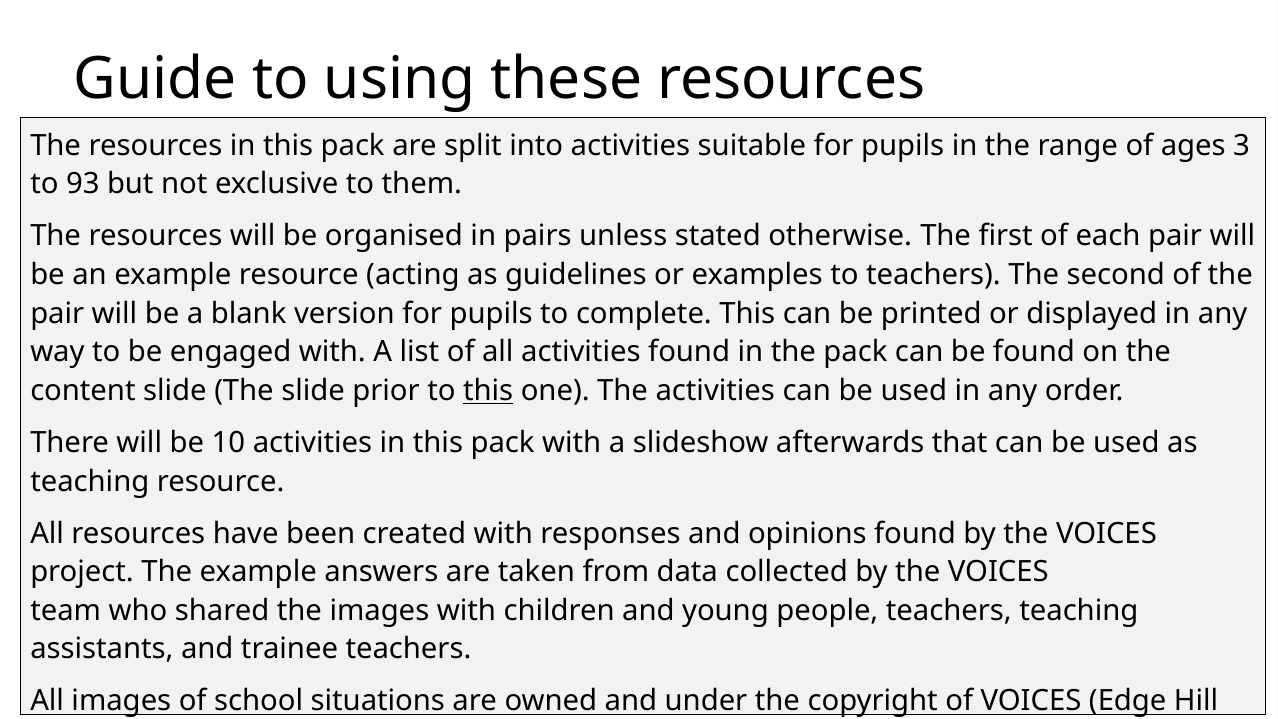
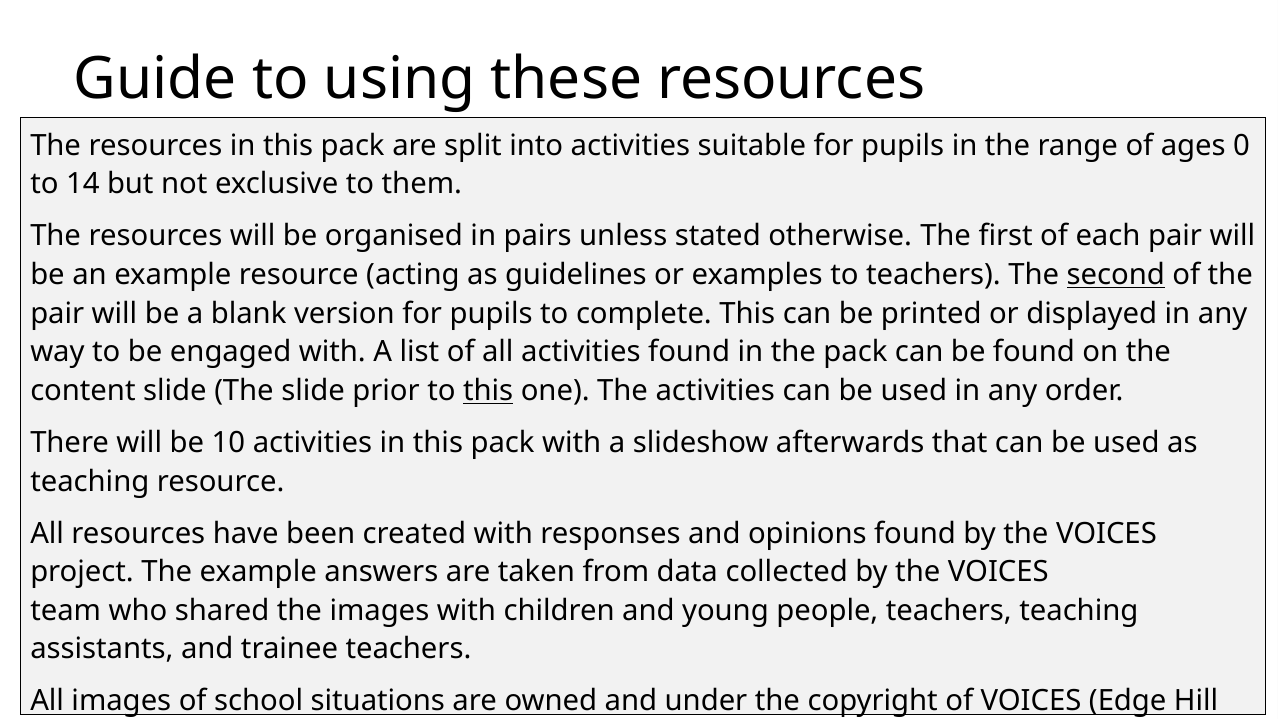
3: 3 -> 0
93: 93 -> 14
second underline: none -> present
